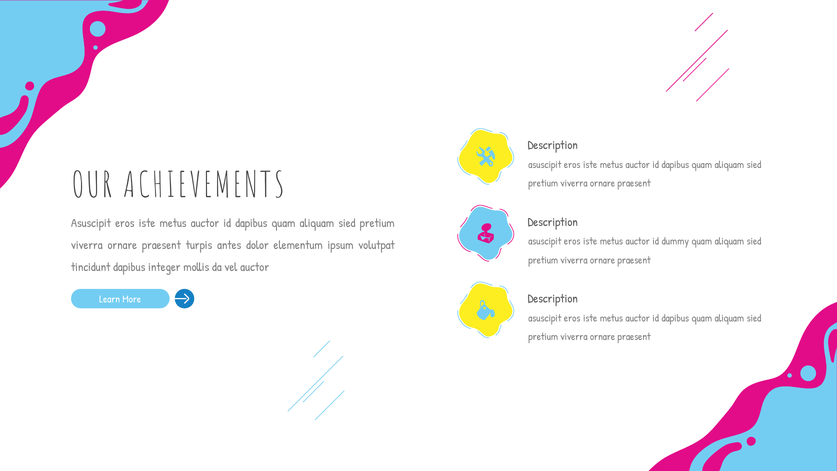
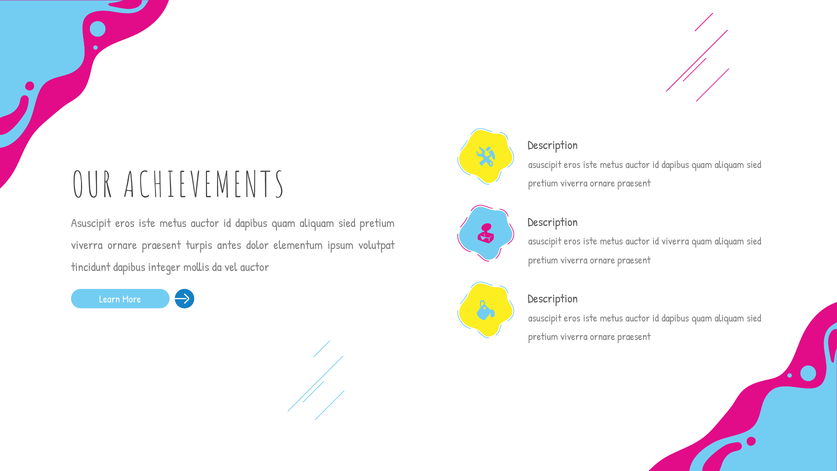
id dummy: dummy -> viverra
